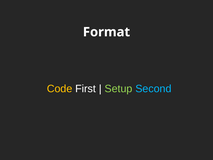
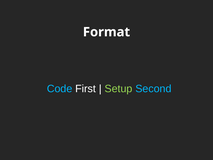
Code colour: yellow -> light blue
